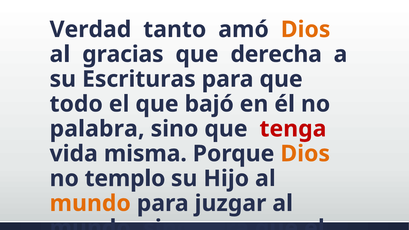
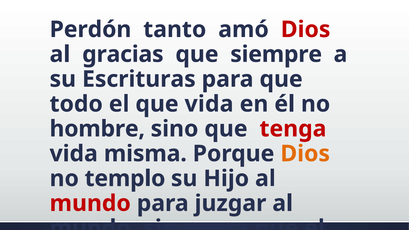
Verdad: Verdad -> Perdón
Dios at (306, 29) colour: orange -> red
derecha: derecha -> siempre
que bajó: bajó -> vida
palabra: palabra -> hombre
mundo at (90, 203) colour: orange -> red
